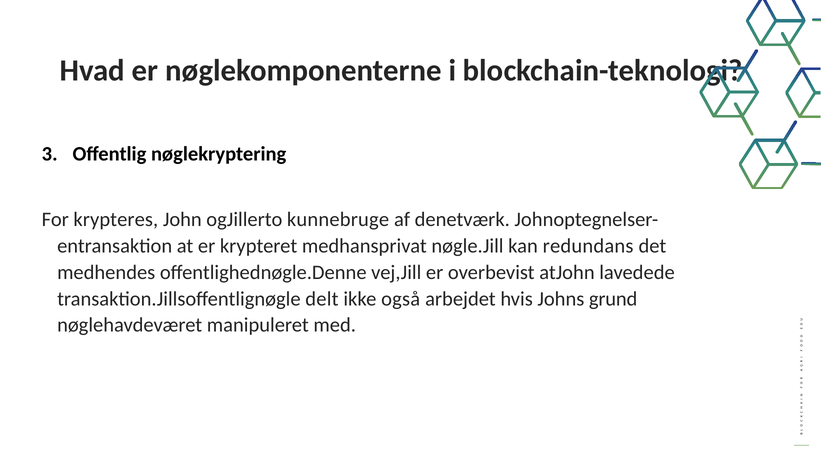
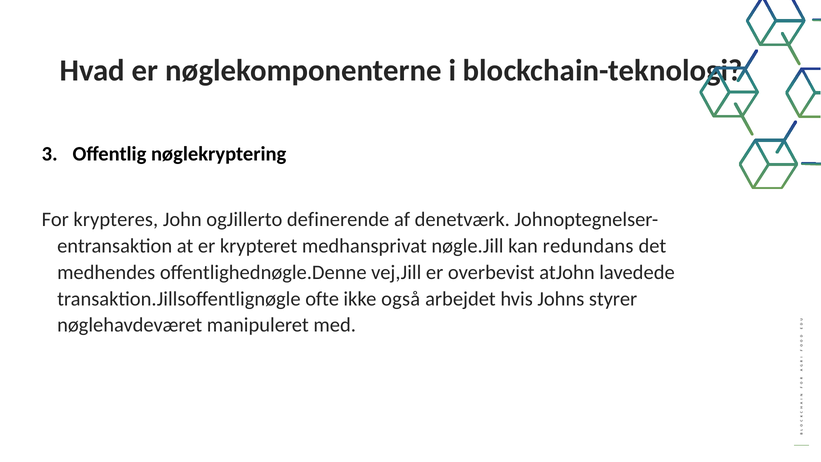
kunnebruge: kunnebruge -> definerende
delt: delt -> ofte
grund: grund -> styrer
